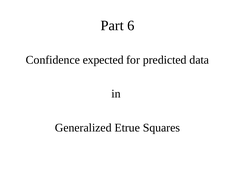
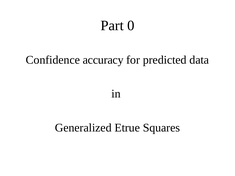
6: 6 -> 0
expected: expected -> accuracy
